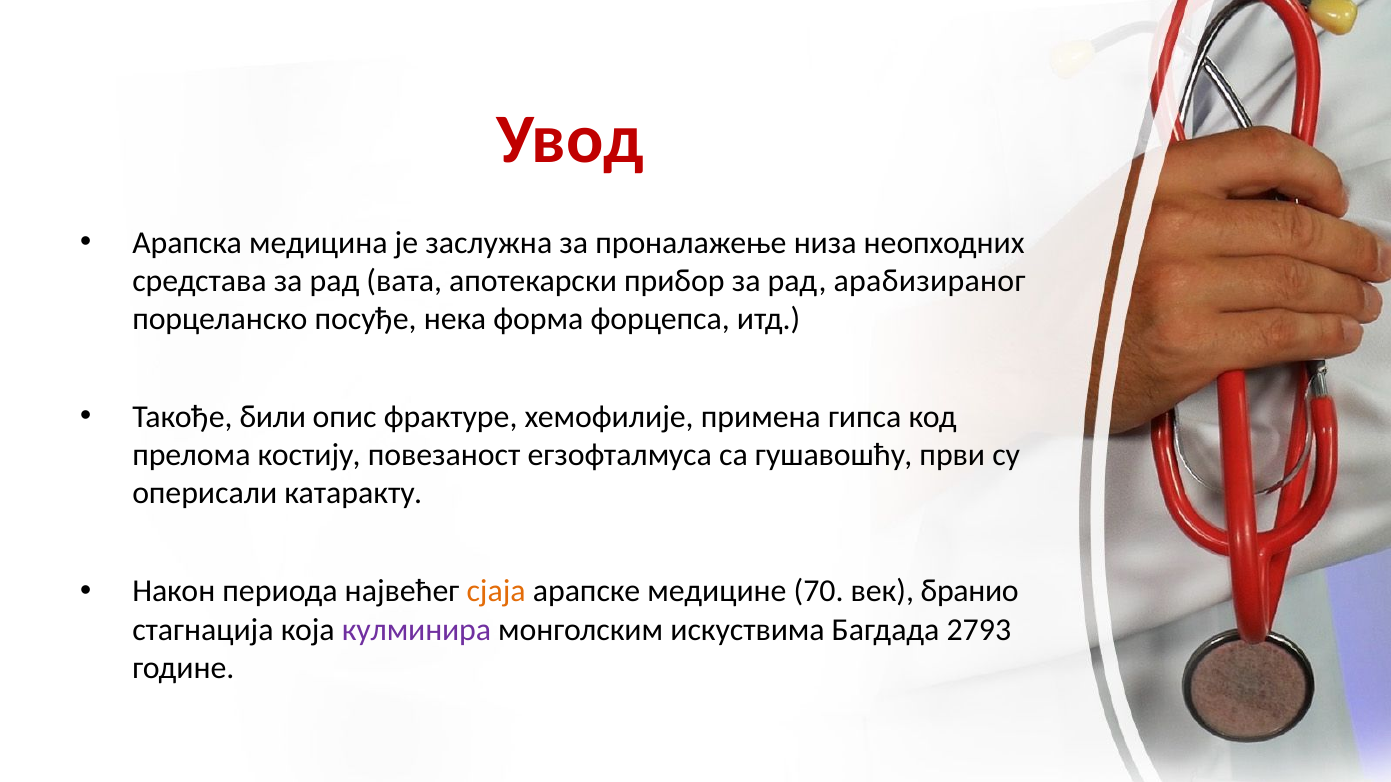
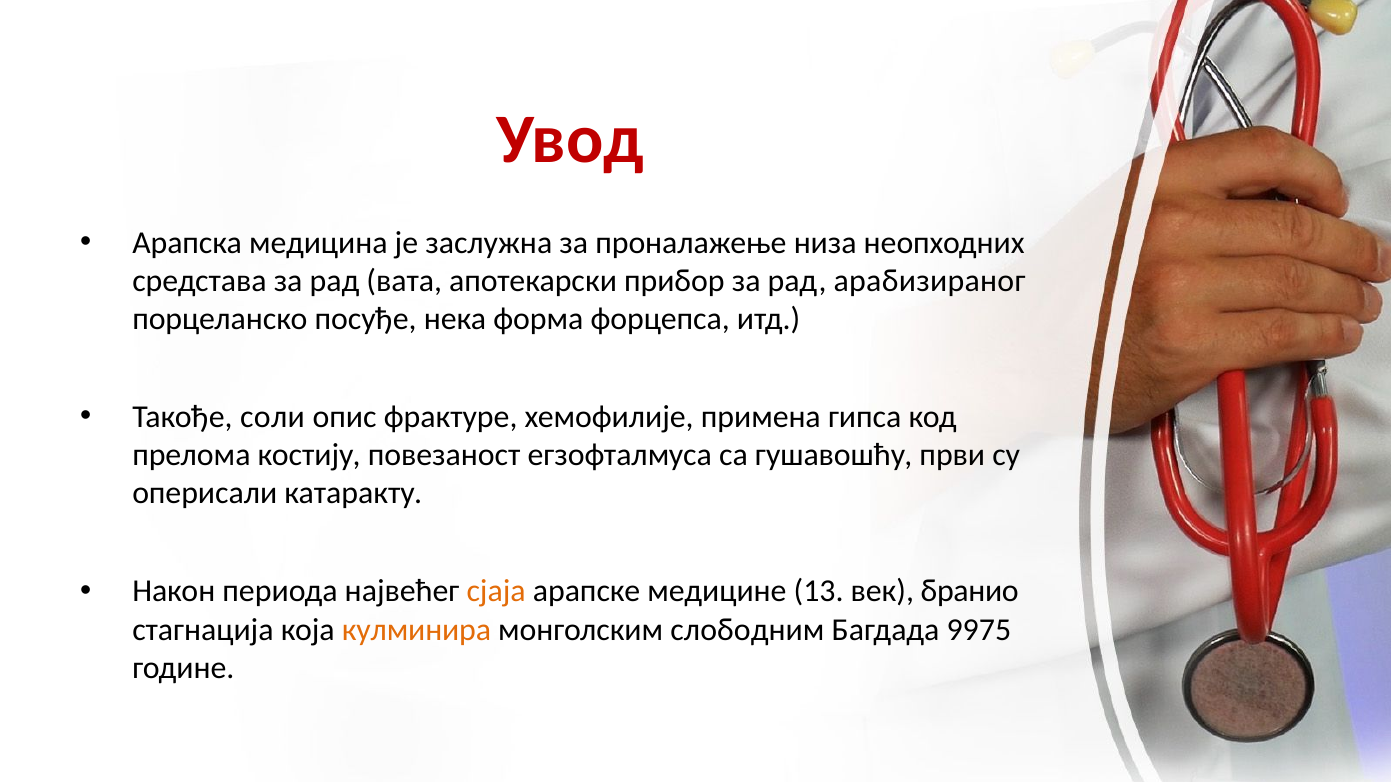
били: били -> соли
70: 70 -> 13
кулминира colour: purple -> orange
искуствима: искуствима -> слободним
2793: 2793 -> 9975
